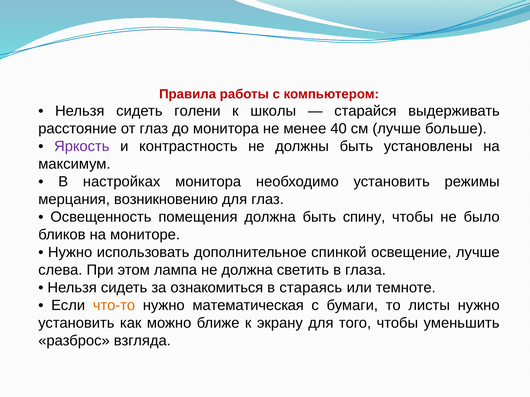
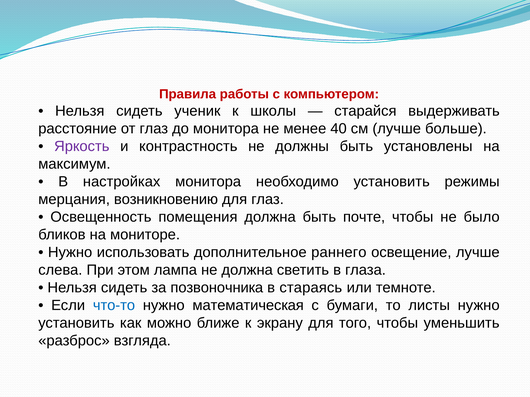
голени: голени -> ученик
спину: спину -> почте
спинкой: спинкой -> раннего
ознакомиться: ознакомиться -> позвоночника
что-то colour: orange -> blue
